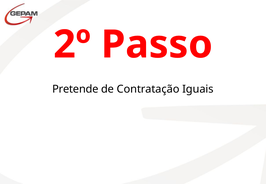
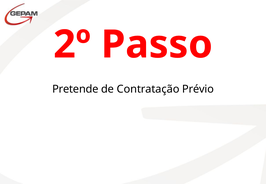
Iguais: Iguais -> Prévio
